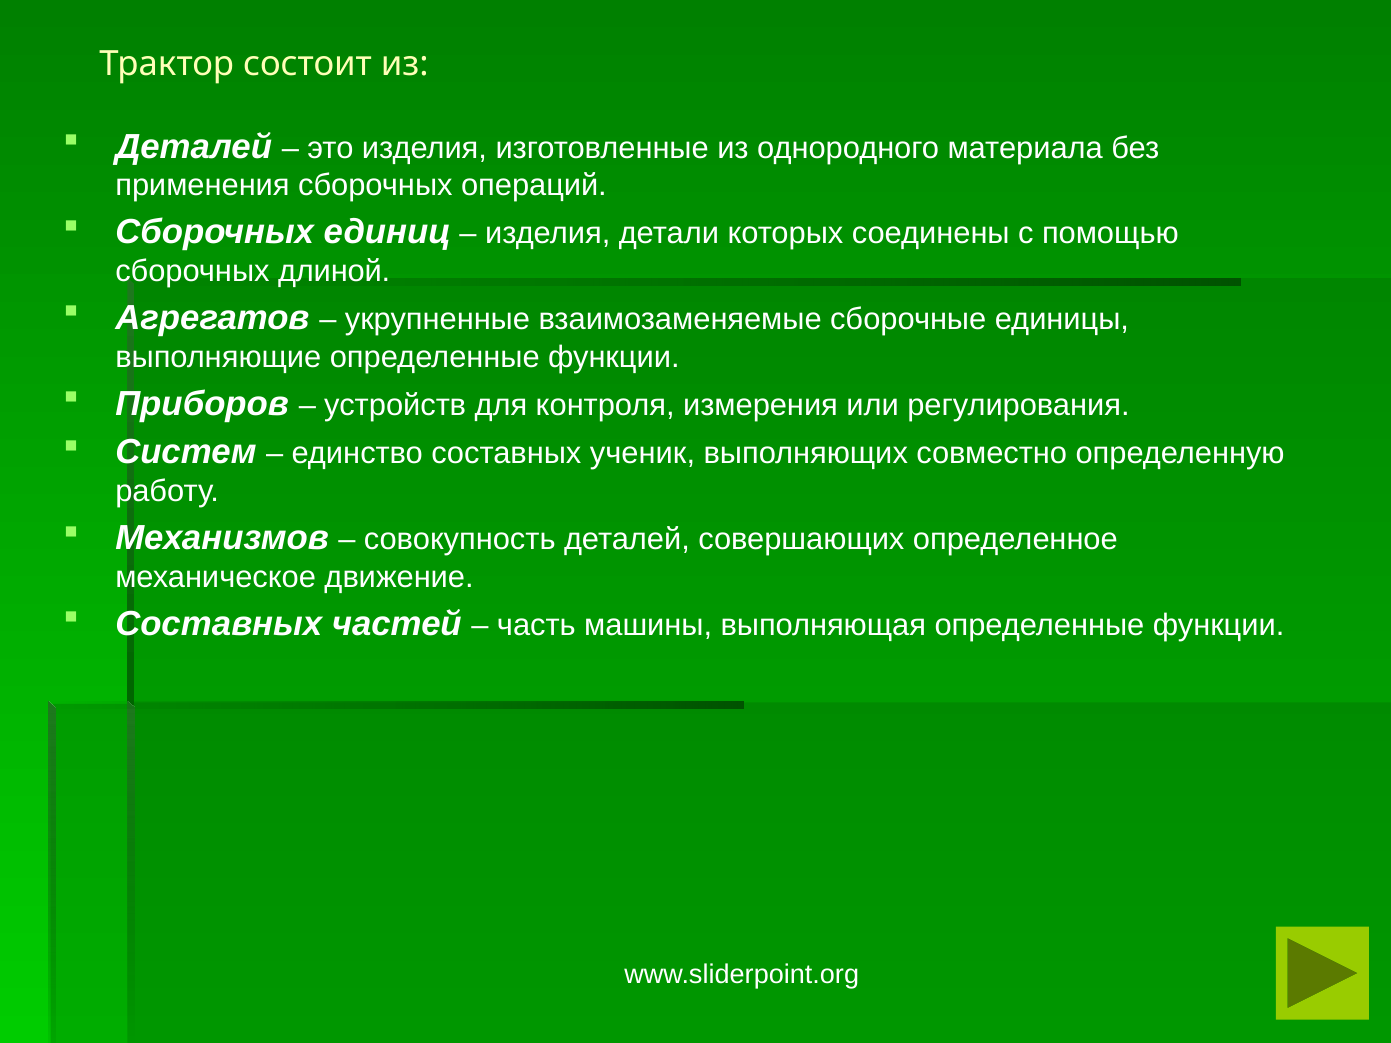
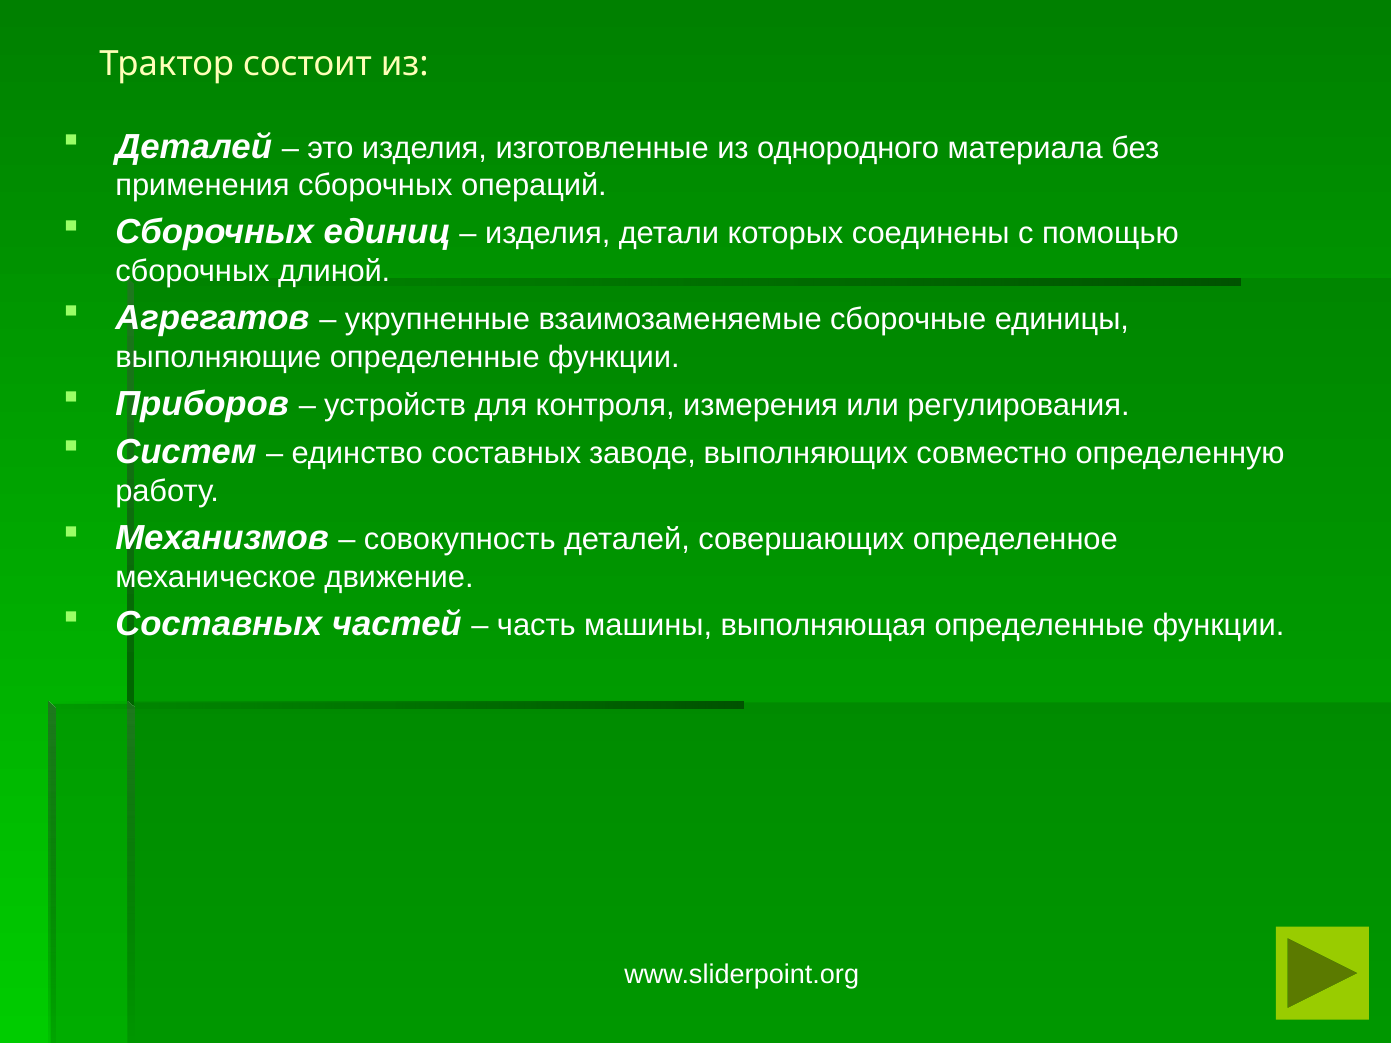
ученик: ученик -> заводе
